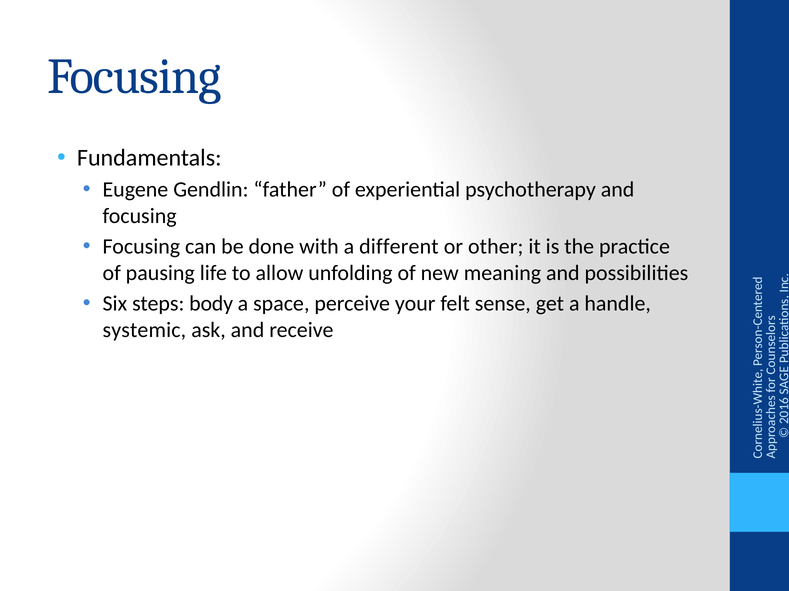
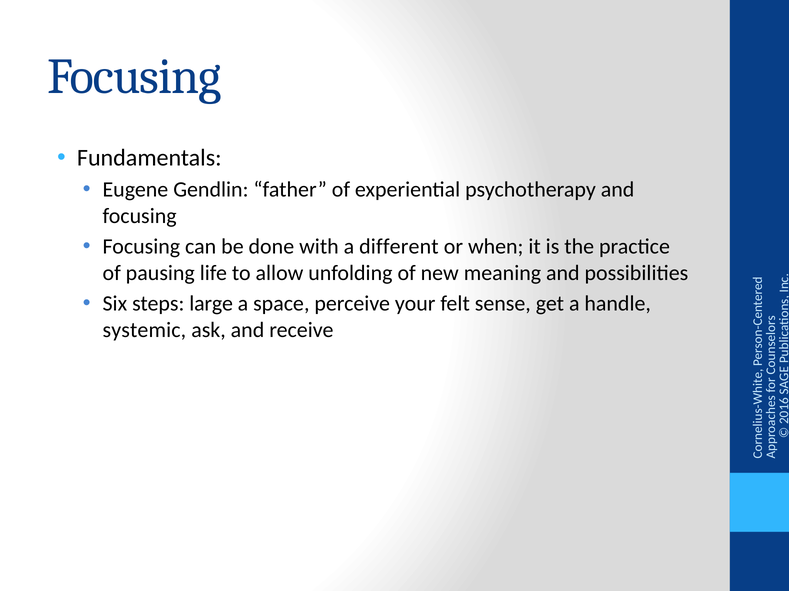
other: other -> when
body: body -> large
